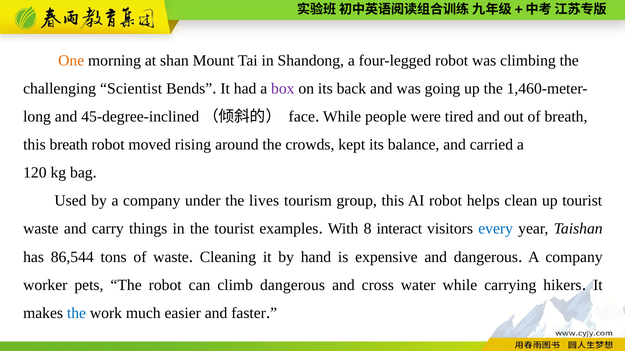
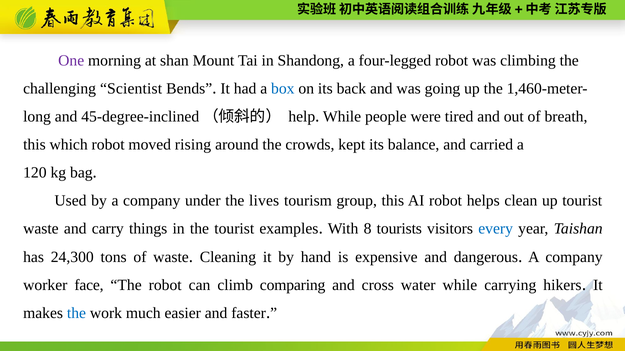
One colour: orange -> purple
box colour: purple -> blue
face: face -> help
this breath: breath -> which
interact: interact -> tourists
86,544: 86,544 -> 24,300
pets: pets -> face
climb dangerous: dangerous -> comparing
